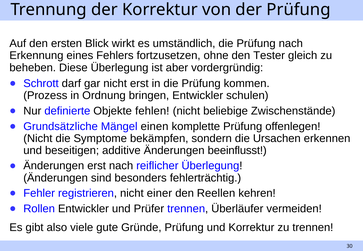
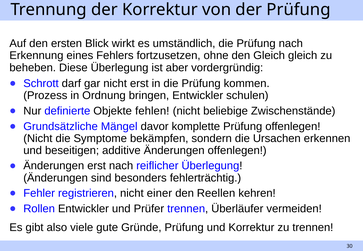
den Tester: Tester -> Gleich
einen: einen -> davor
Änderungen beeinflusst: beeinflusst -> offenlegen
